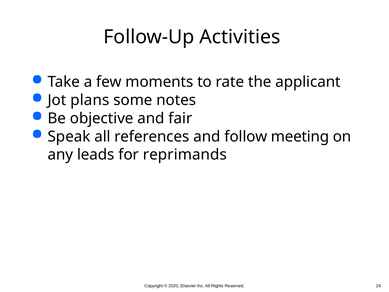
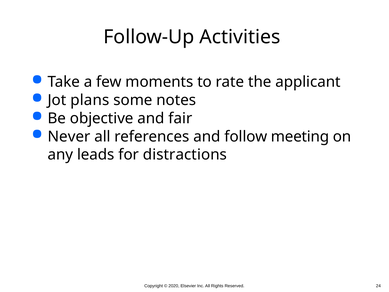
Speak: Speak -> Never
reprimands: reprimands -> distractions
